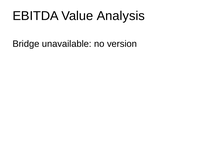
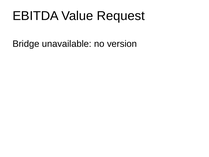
Analysis: Analysis -> Request
